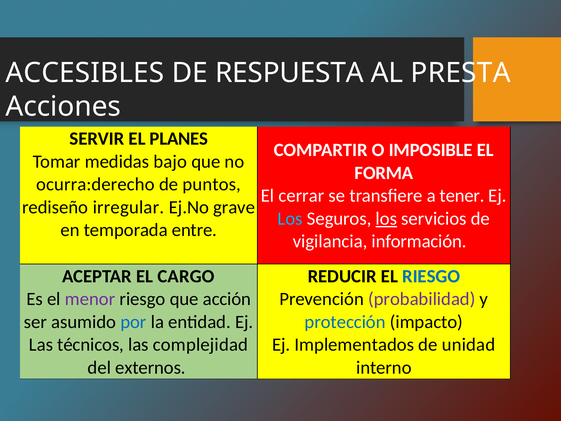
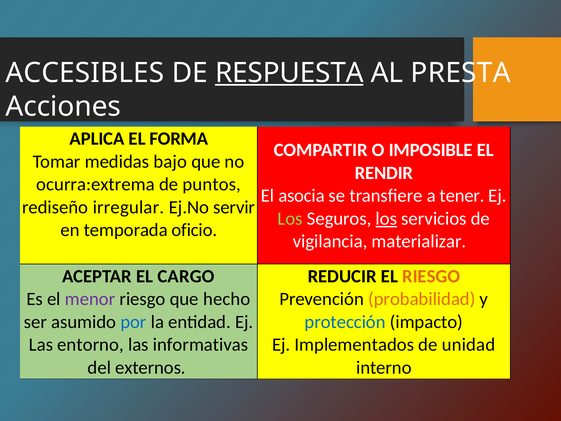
RESPUESTA underline: none -> present
SERVIR: SERVIR -> APLICA
PLANES: PLANES -> FORMA
FORMA: FORMA -> RENDIR
ocurra:derecho: ocurra:derecho -> ocurra:extrema
cerrar: cerrar -> asocia
grave: grave -> servir
Los at (290, 218) colour: light blue -> light green
entre: entre -> oficio
información: información -> materializar
RIESGO at (431, 276) colour: blue -> orange
acción: acción -> hecho
probabilidad colour: purple -> orange
técnicos: técnicos -> entorno
complejidad: complejidad -> informativas
